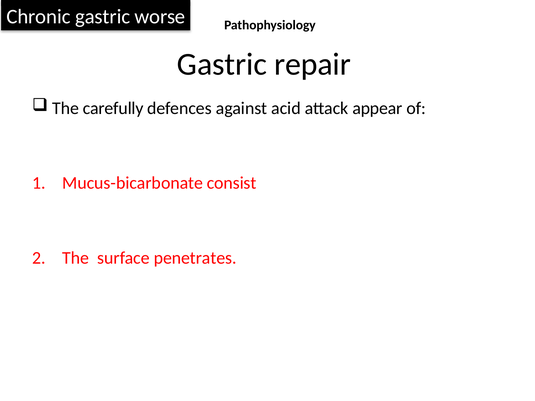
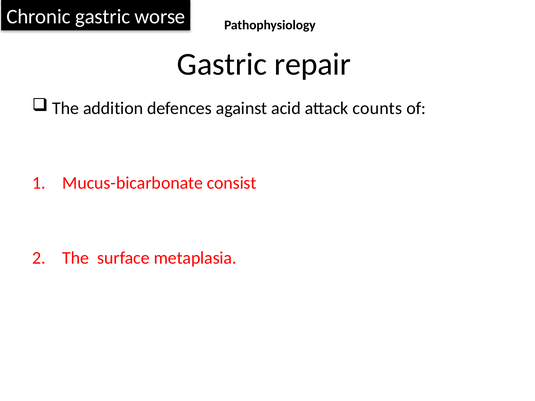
carefully: carefully -> addition
appear: appear -> counts
penetrates: penetrates -> metaplasia
